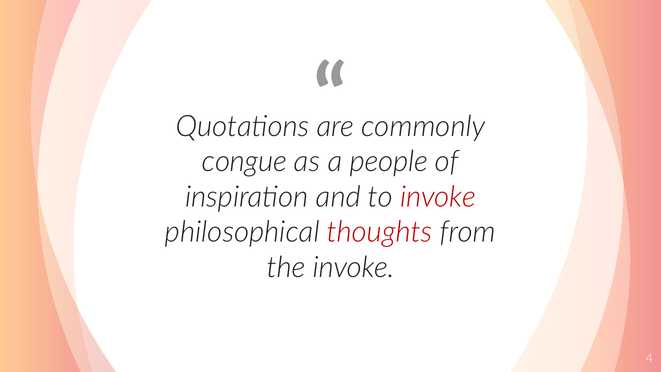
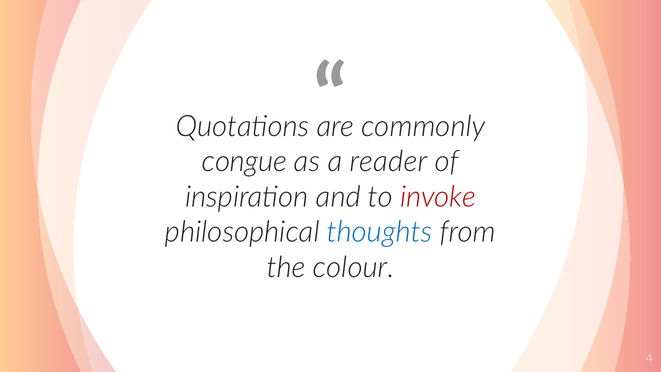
people: people -> reader
thoughts colour: red -> blue
the invoke: invoke -> colour
